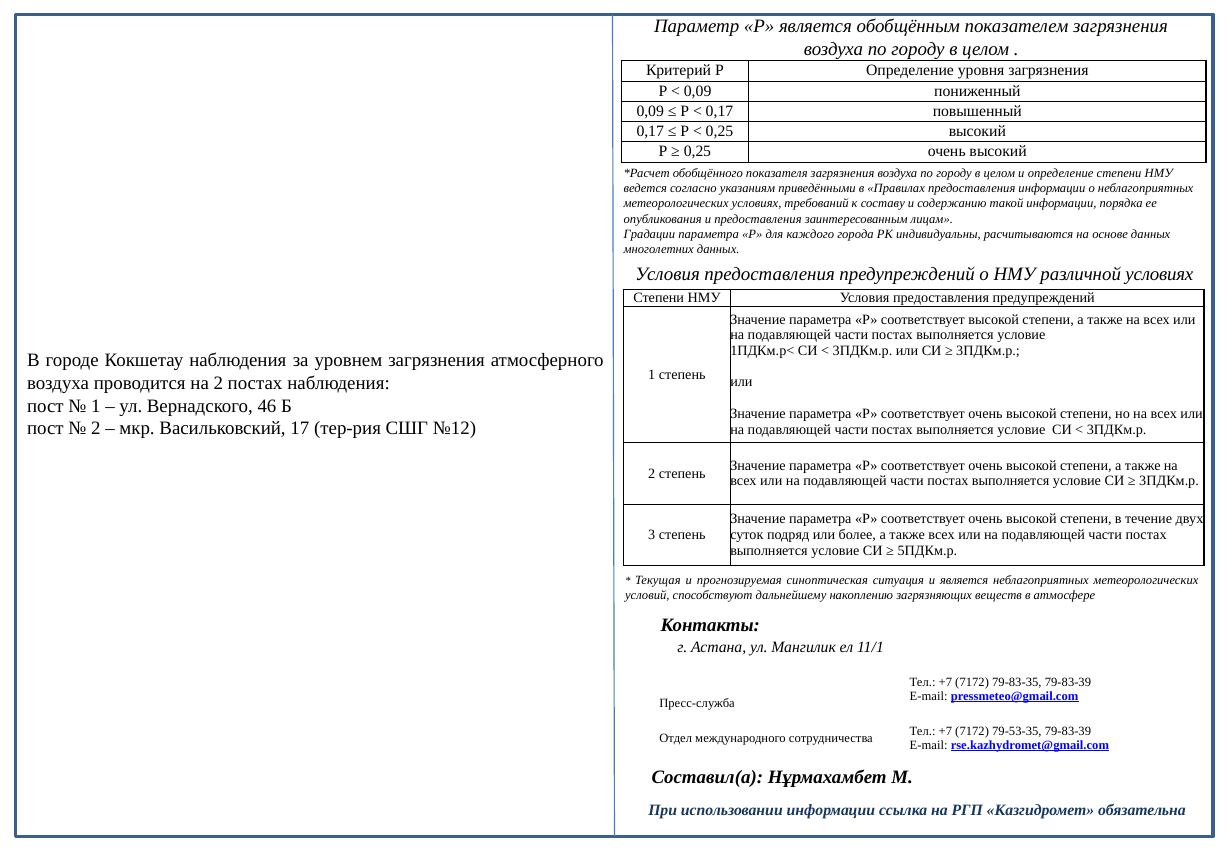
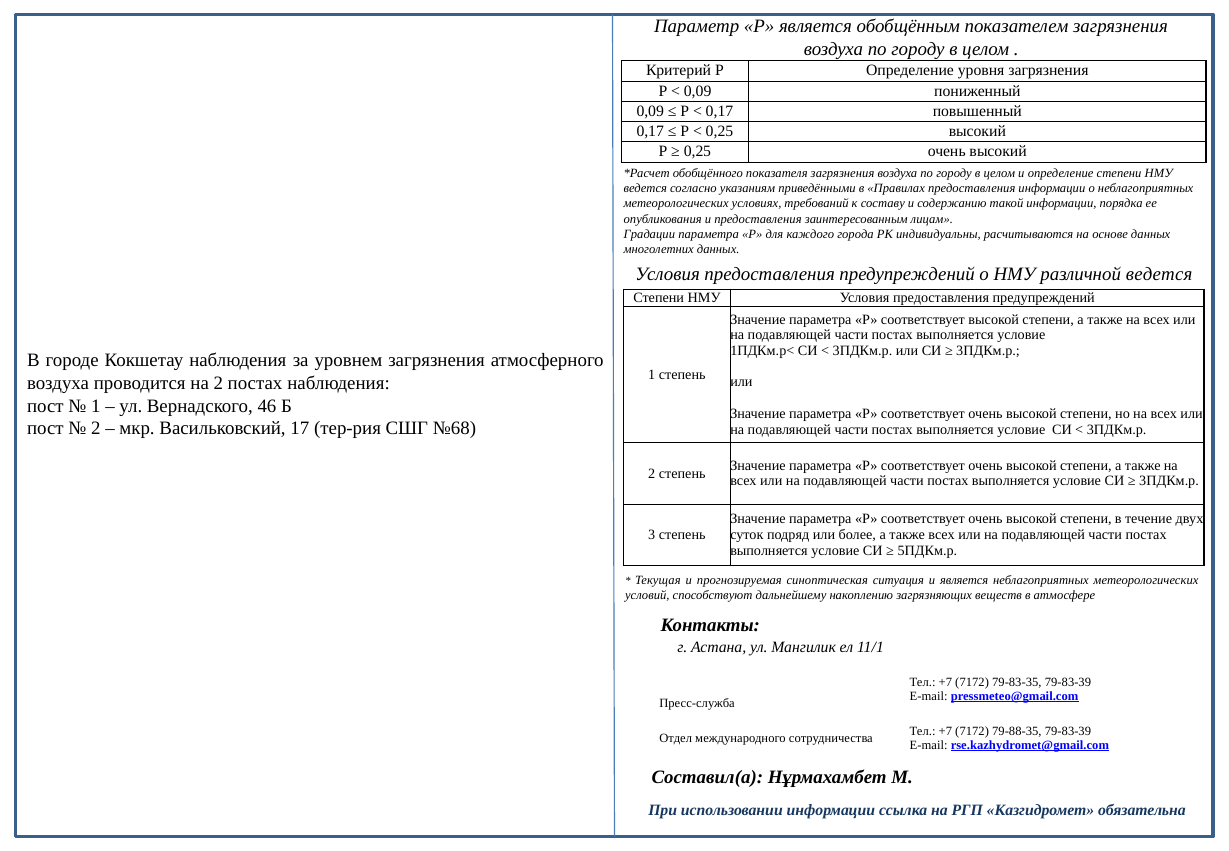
различной условиях: условиях -> ведется
№12: №12 -> №68
79-53-35: 79-53-35 -> 79-88-35
